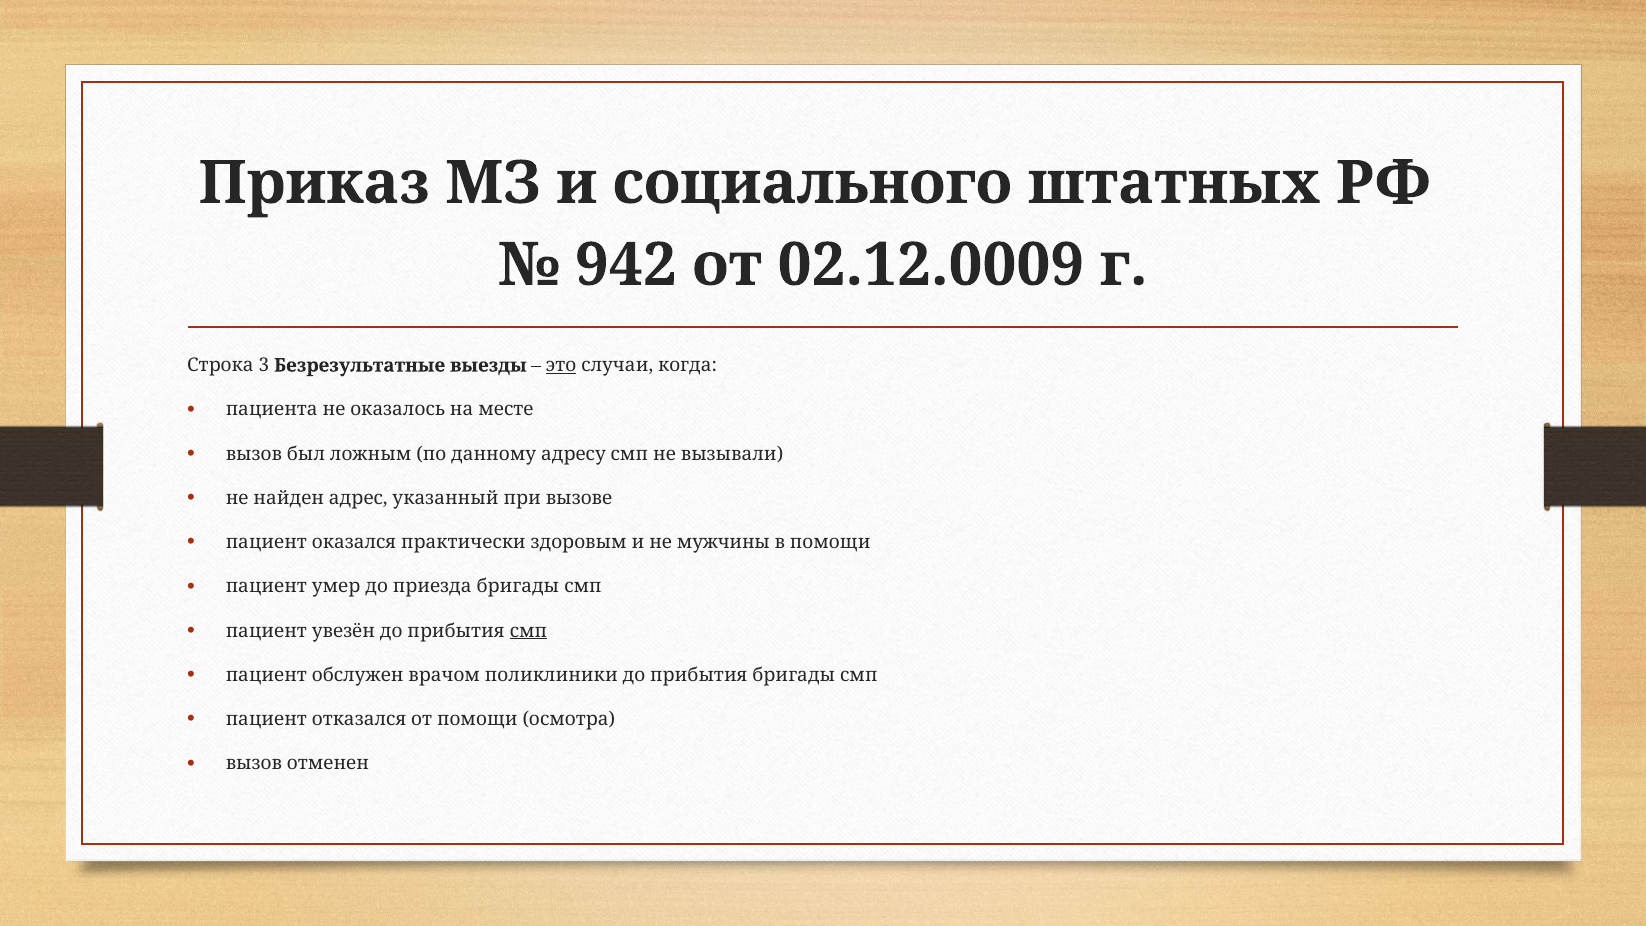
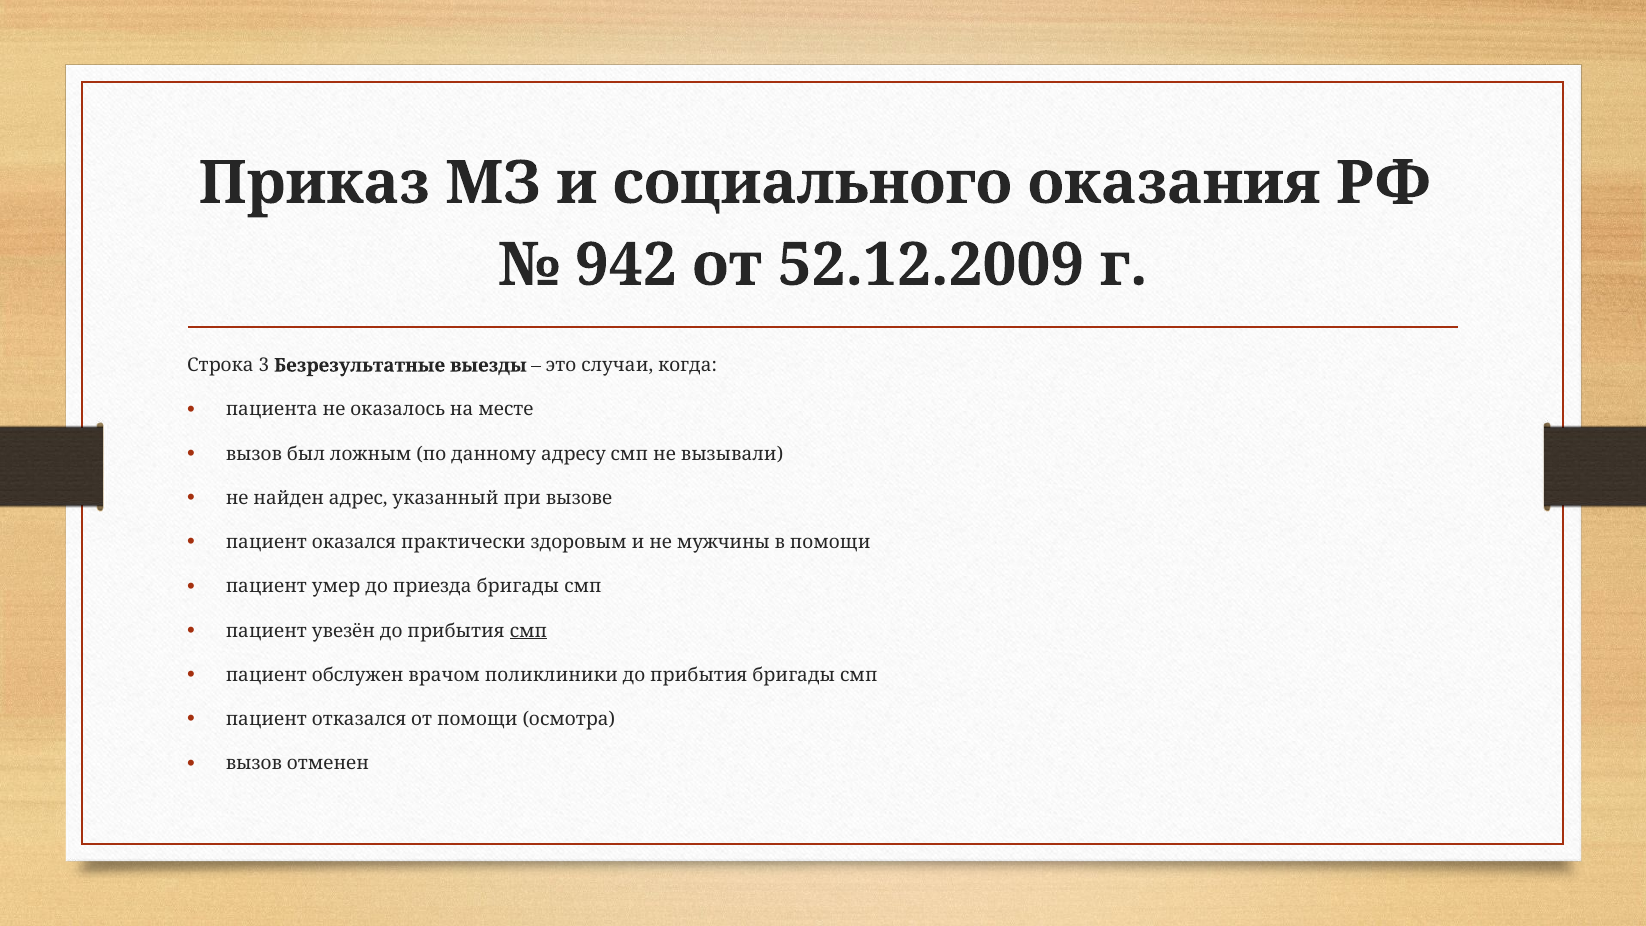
штатных: штатных -> оказания
02.12.0009: 02.12.0009 -> 52.12.2009
это underline: present -> none
